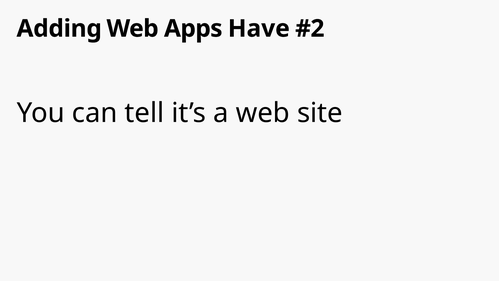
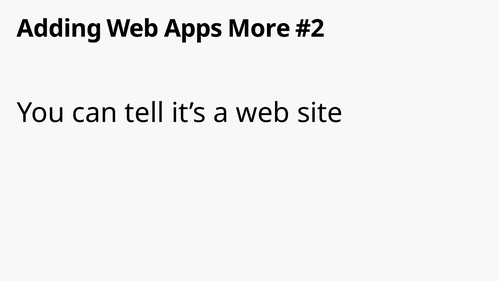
Have: Have -> More
